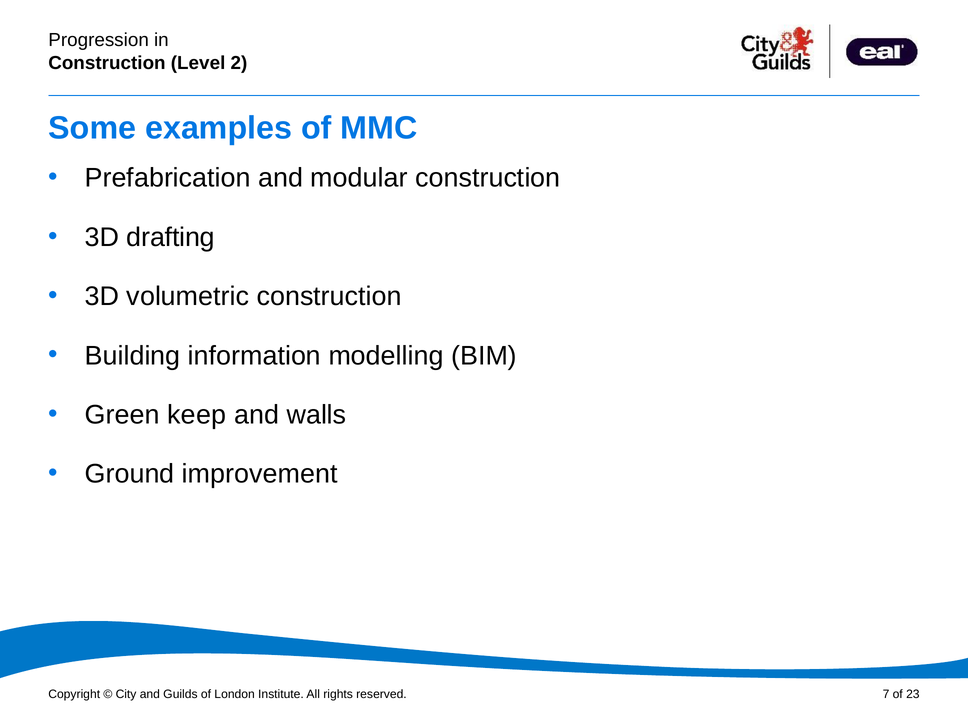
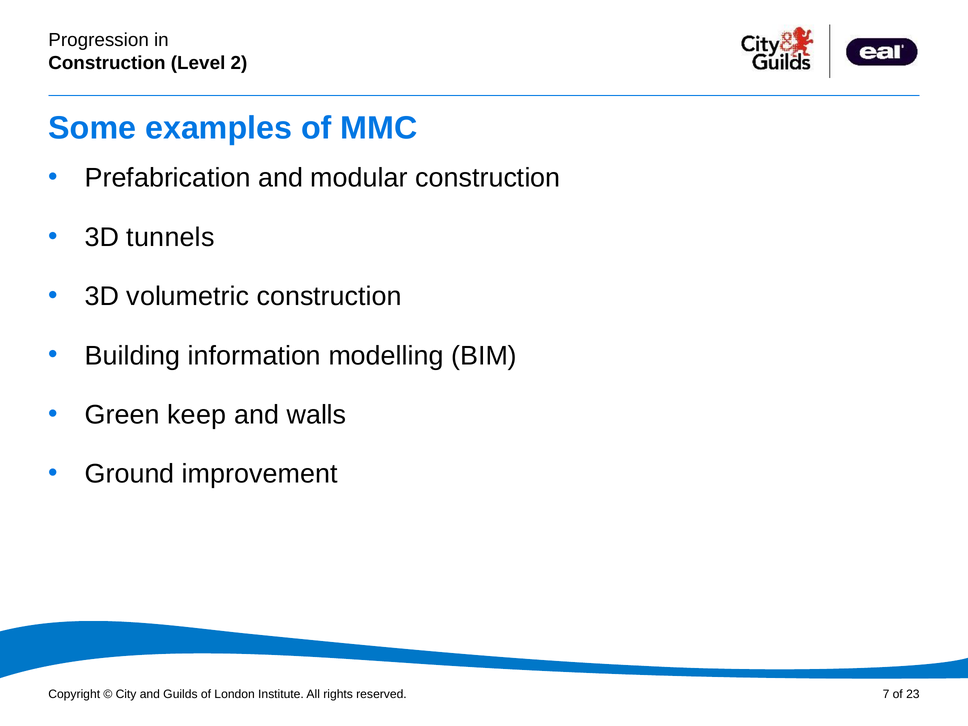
drafting: drafting -> tunnels
